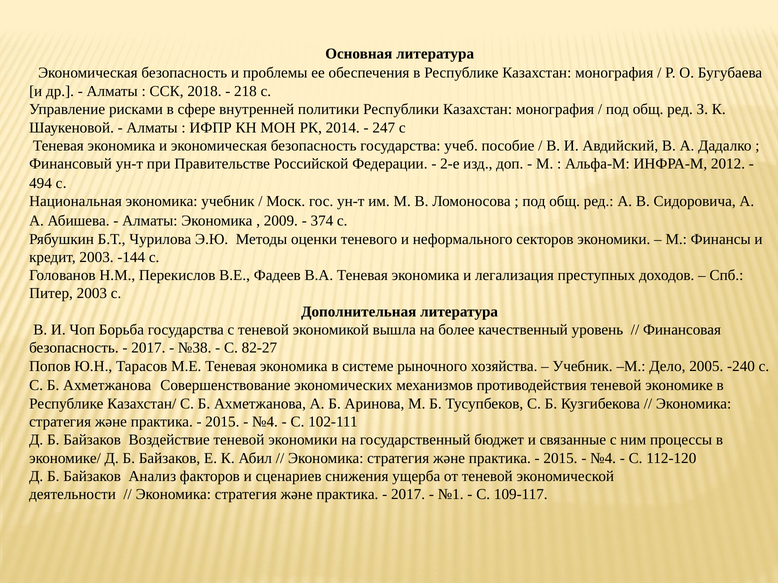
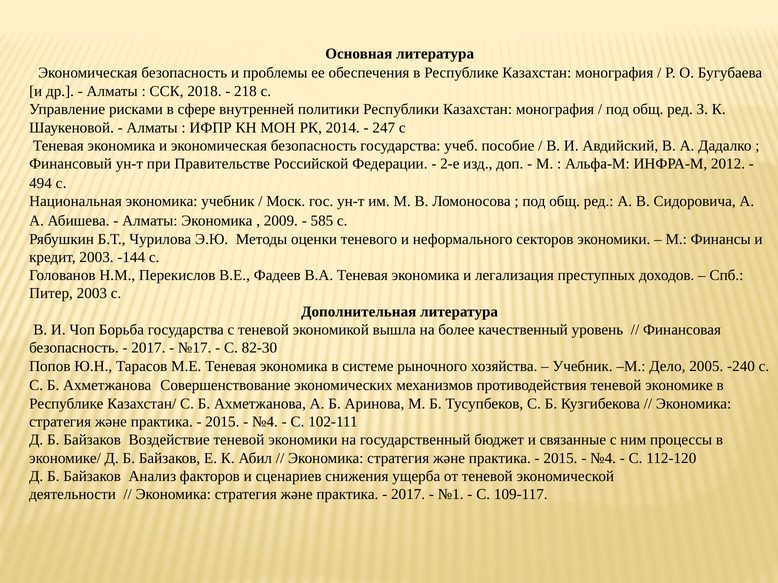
374: 374 -> 585
№38: №38 -> №17
82-27: 82-27 -> 82-30
